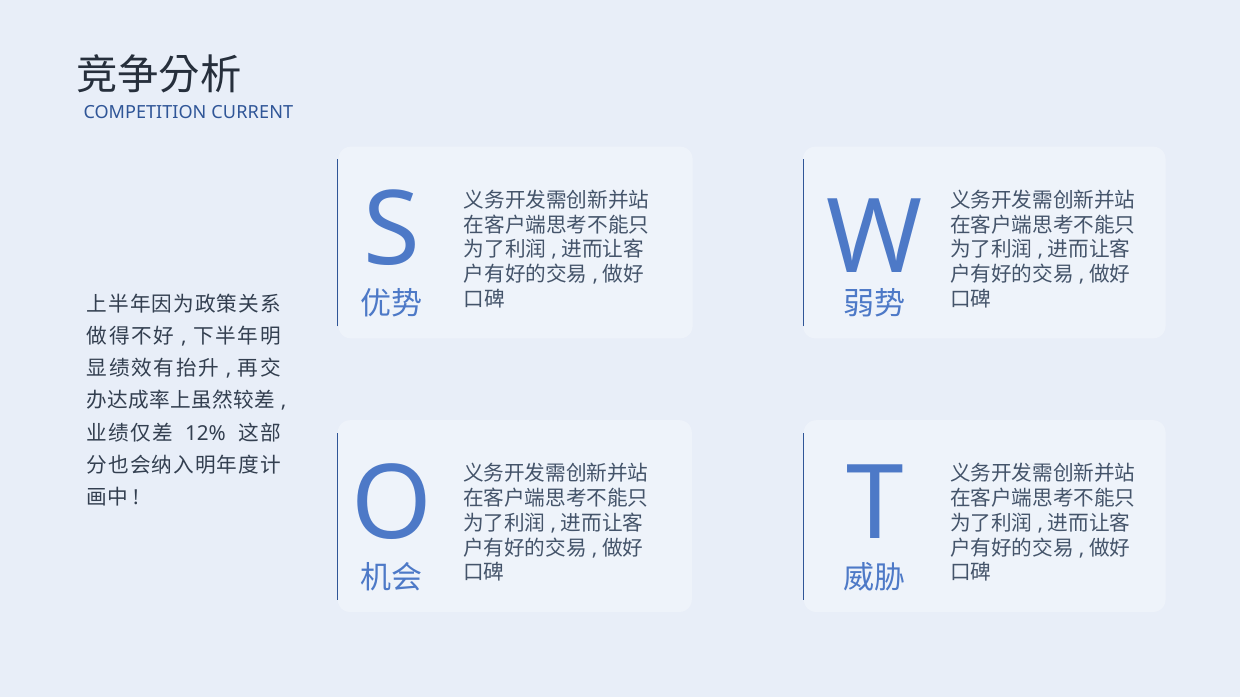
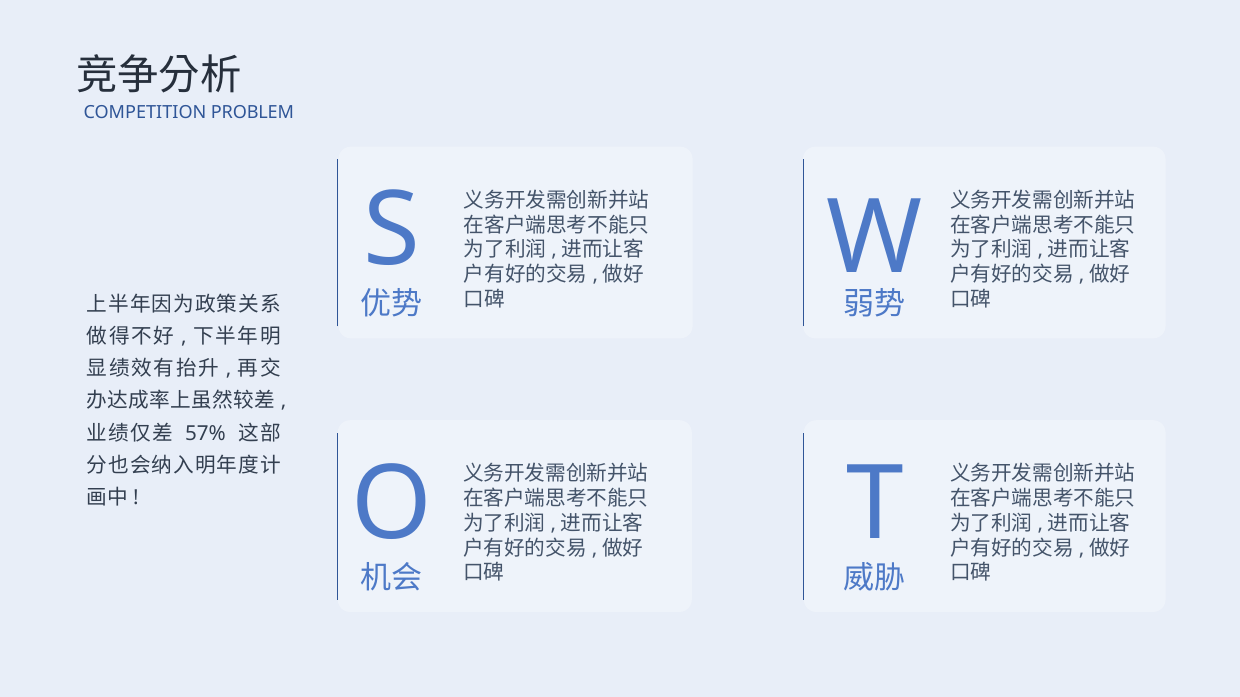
CURRENT: CURRENT -> PROBLEM
12%: 12% -> 57%
